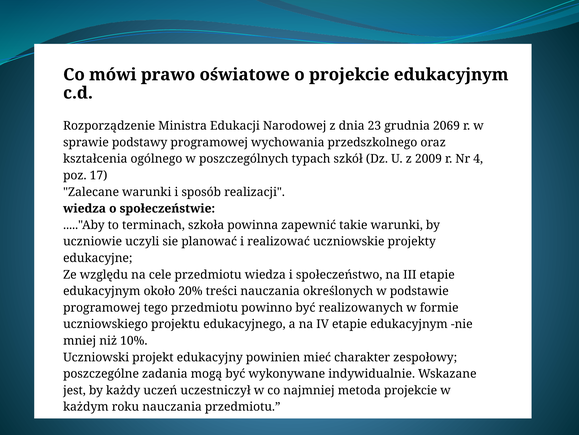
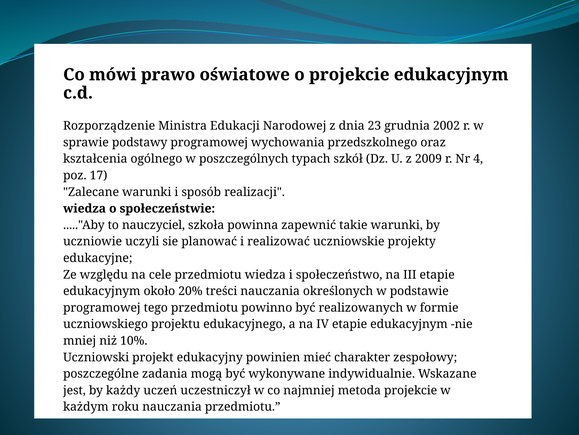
2069: 2069 -> 2002
terminach: terminach -> nauczyciel
